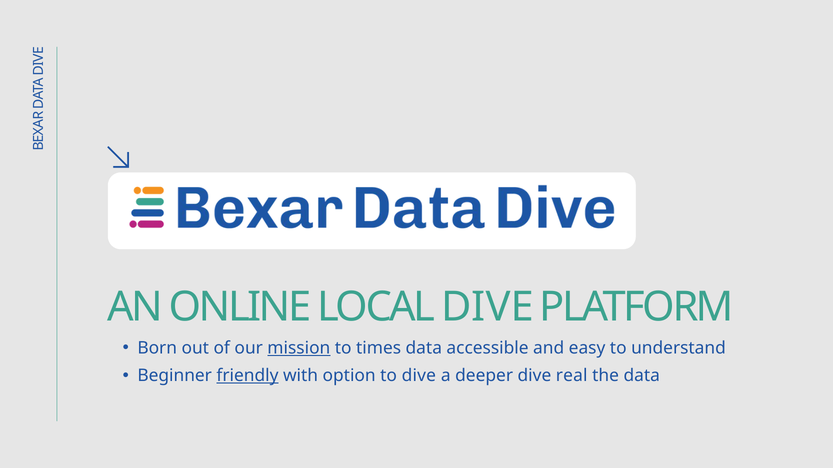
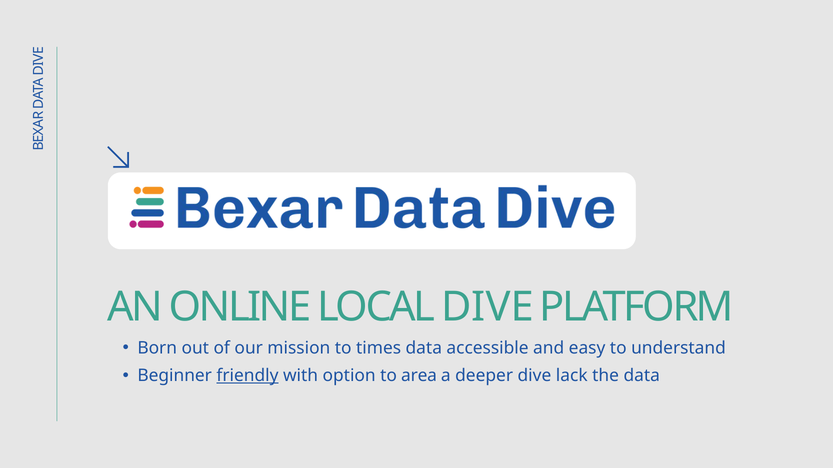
mission underline: present -> none
to dive: dive -> area
real: real -> lack
